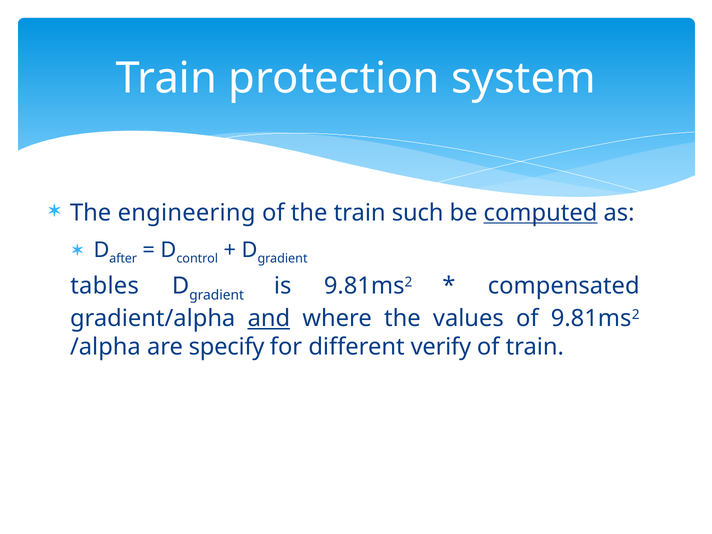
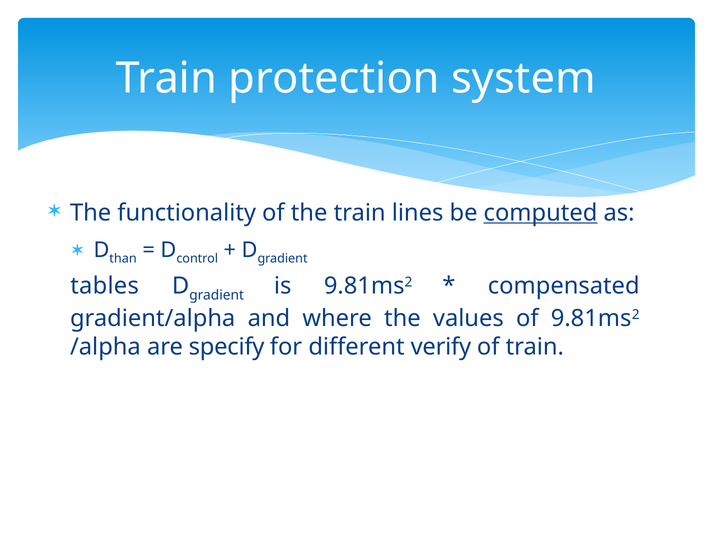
engineering: engineering -> functionality
such: such -> lines
after: after -> than
and underline: present -> none
